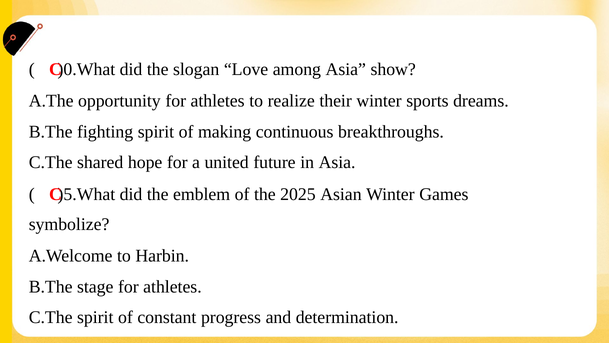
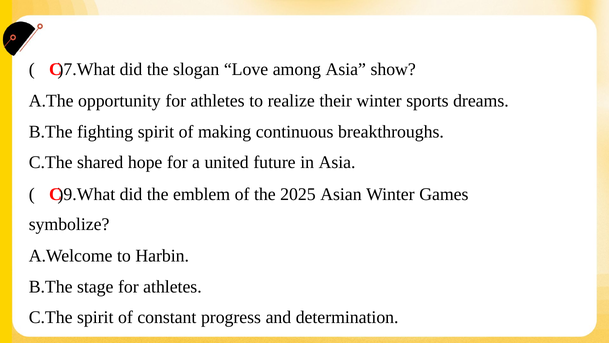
)0.What: )0.What -> )7.What
)5.What: )5.What -> )9.What
